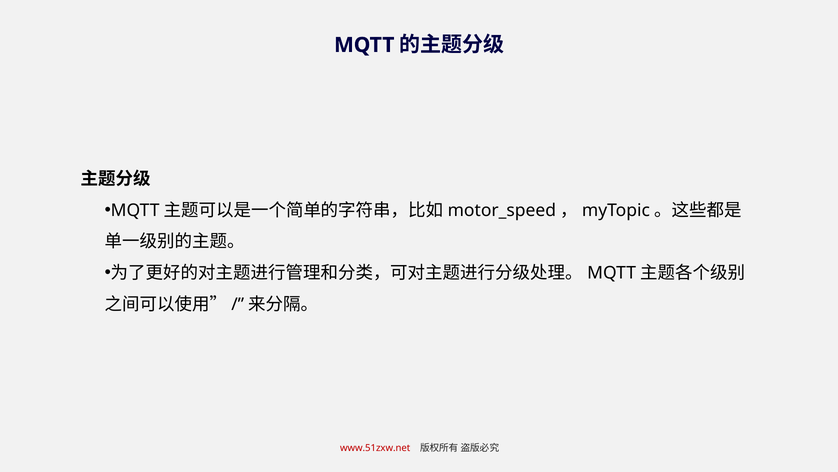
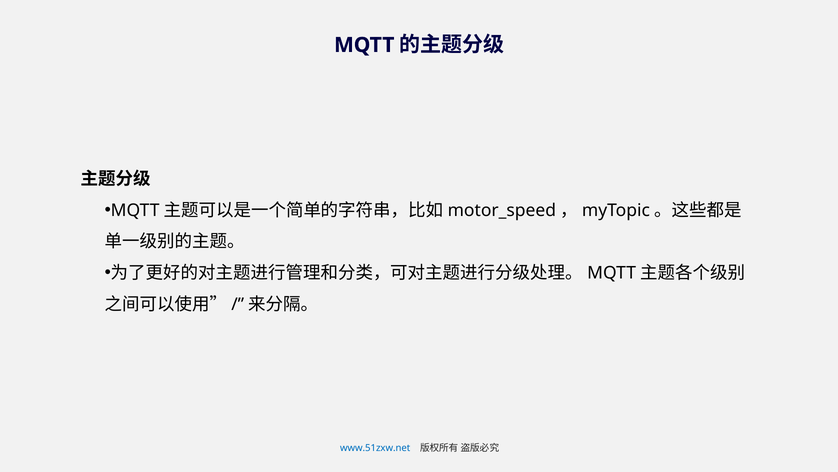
www.51zxw.net colour: red -> blue
